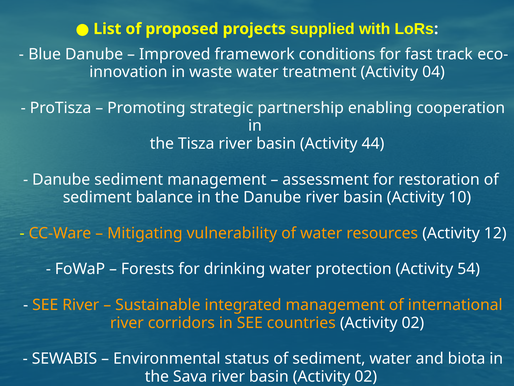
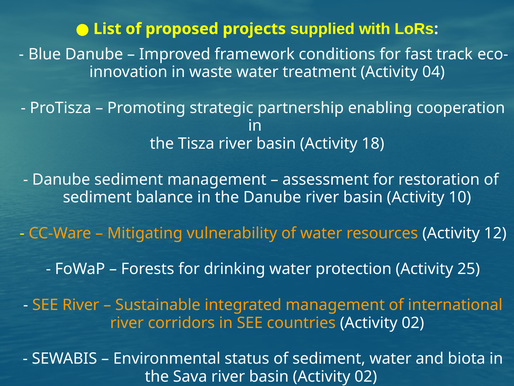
44: 44 -> 18
54: 54 -> 25
